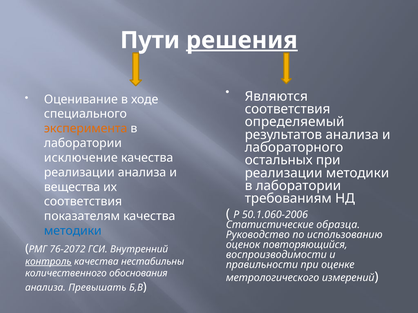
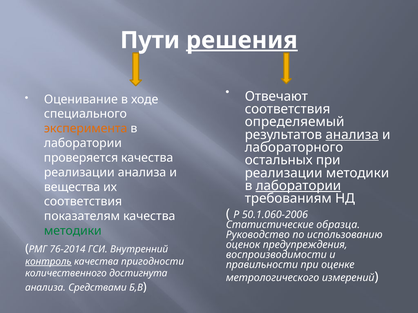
Являются: Являются -> Отвечают
анализа at (352, 135) underline: none -> present
исключение: исключение -> проверяется
лаборатории at (298, 186) underline: none -> present
методики at (73, 231) colour: blue -> green
повторяющийся: повторяющийся -> предупреждения
76-2072: 76-2072 -> 76-2014
нестабильны: нестабильны -> пригодности
обоснования: обоснования -> достигнута
Превышать: Превышать -> Средствами
